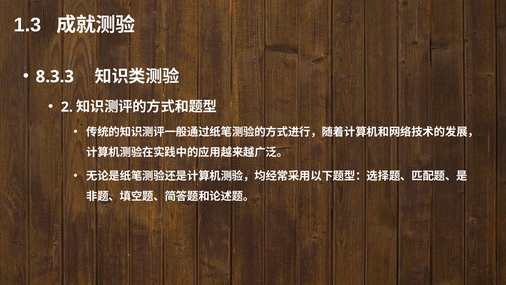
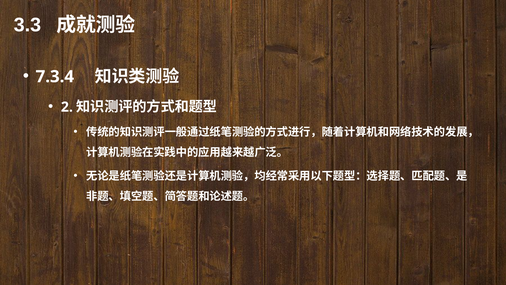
1.3: 1.3 -> 3.3
8.3.3: 8.3.3 -> 7.3.4
